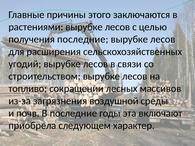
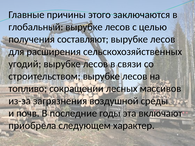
растениями: растениями -> глобальный
получения последние: последние -> составляют
